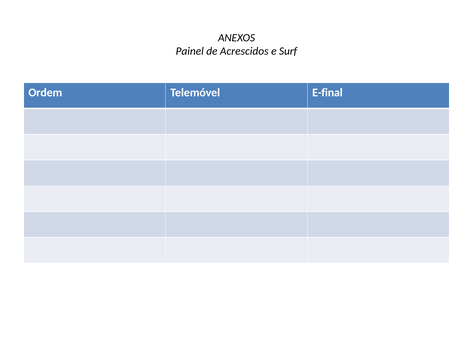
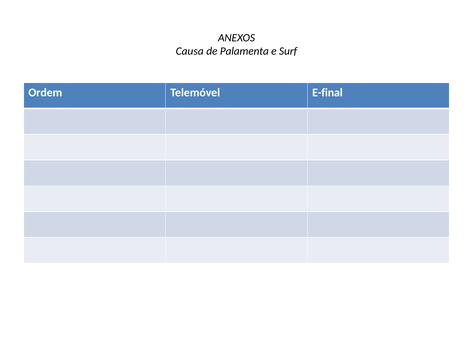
Painel: Painel -> Causa
Acrescidos: Acrescidos -> Palamenta
